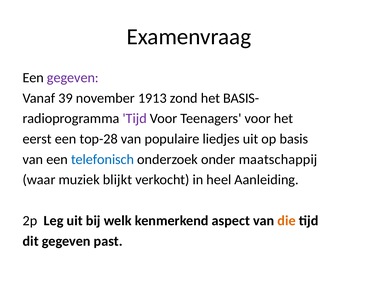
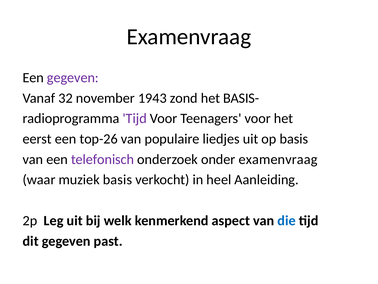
39: 39 -> 32
1913: 1913 -> 1943
top-28: top-28 -> top-26
telefonisch colour: blue -> purple
onder maatschappij: maatschappij -> examenvraag
muziek blijkt: blijkt -> basis
die colour: orange -> blue
